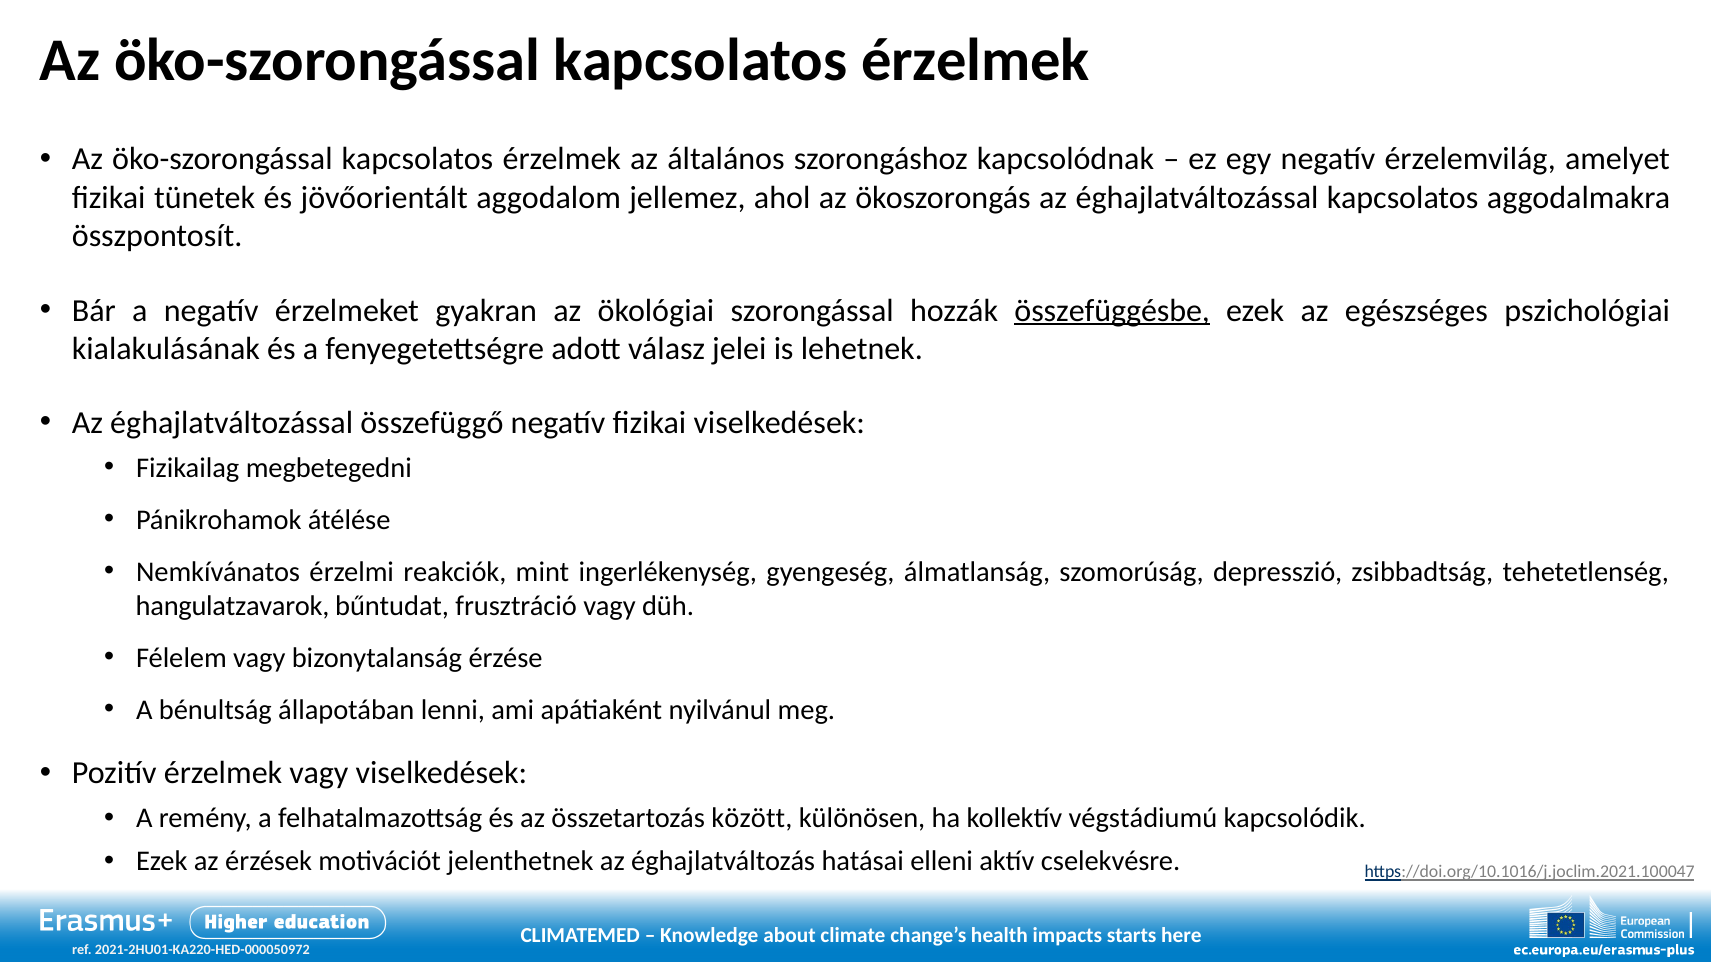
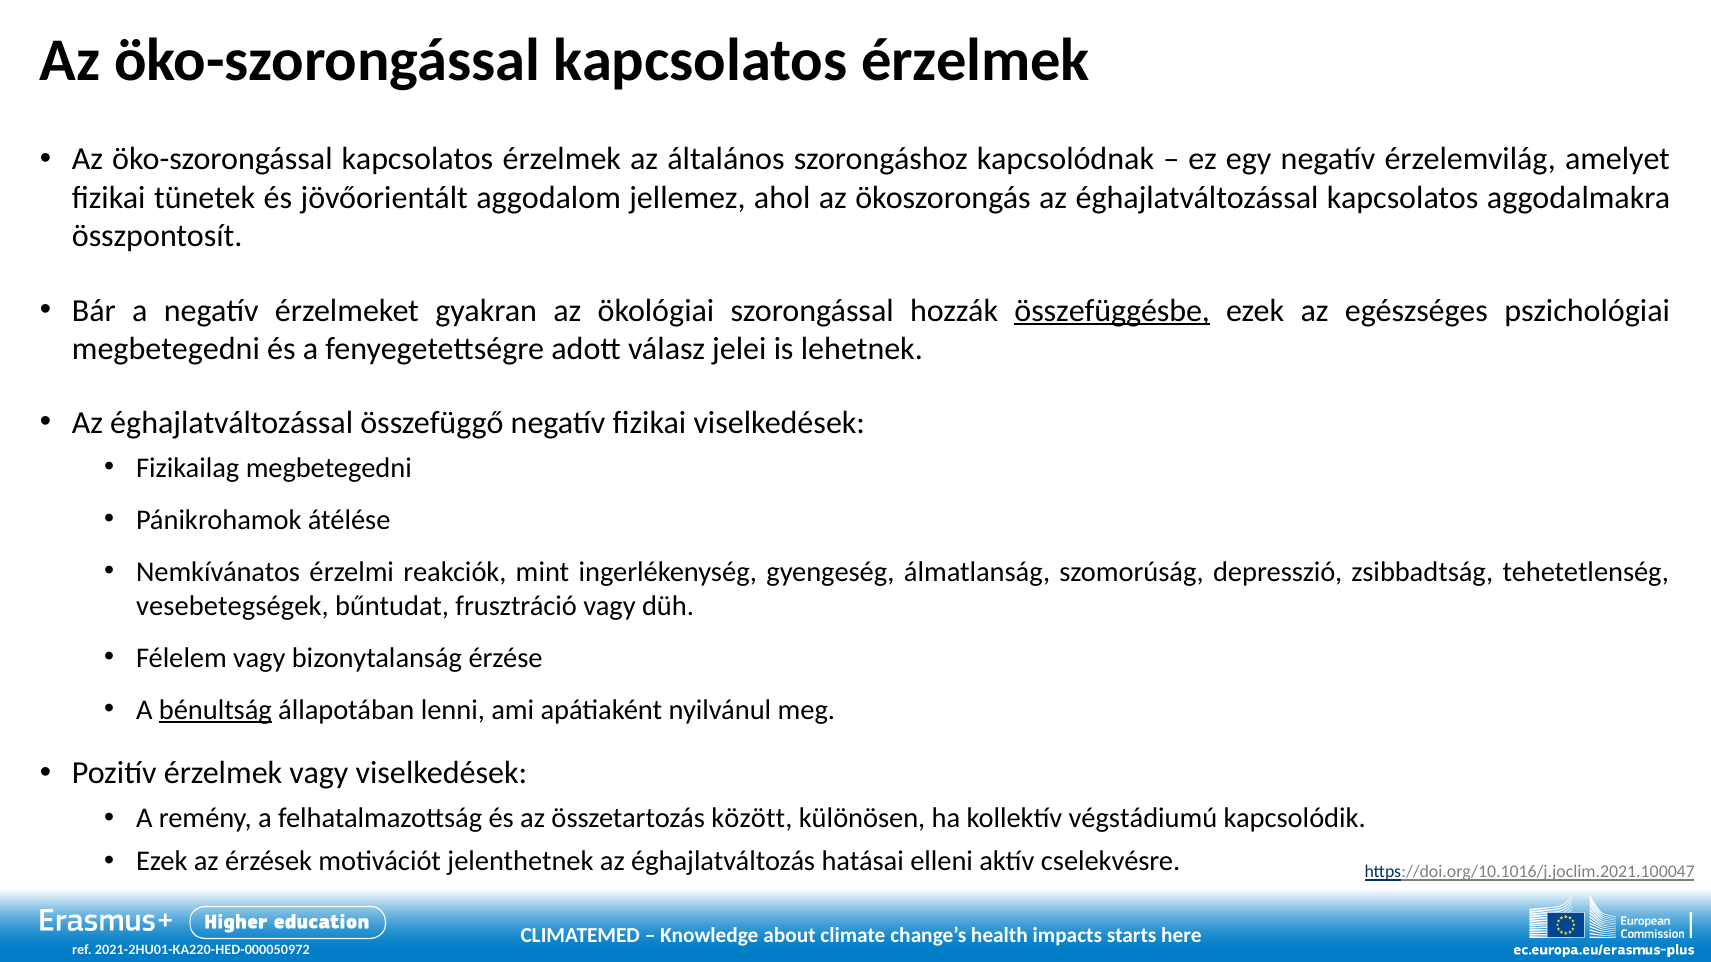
kialakulásának at (166, 349): kialakulásának -> megbetegedni
hangulatzavarok: hangulatzavarok -> vesebetegségek
bénultság underline: none -> present
